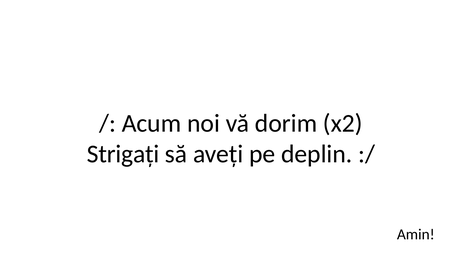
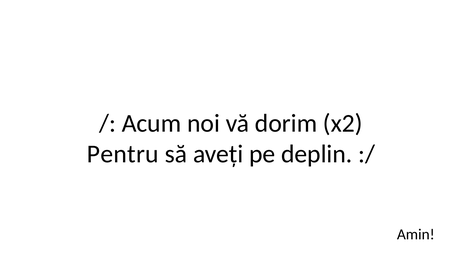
Strigați: Strigați -> Pentru
